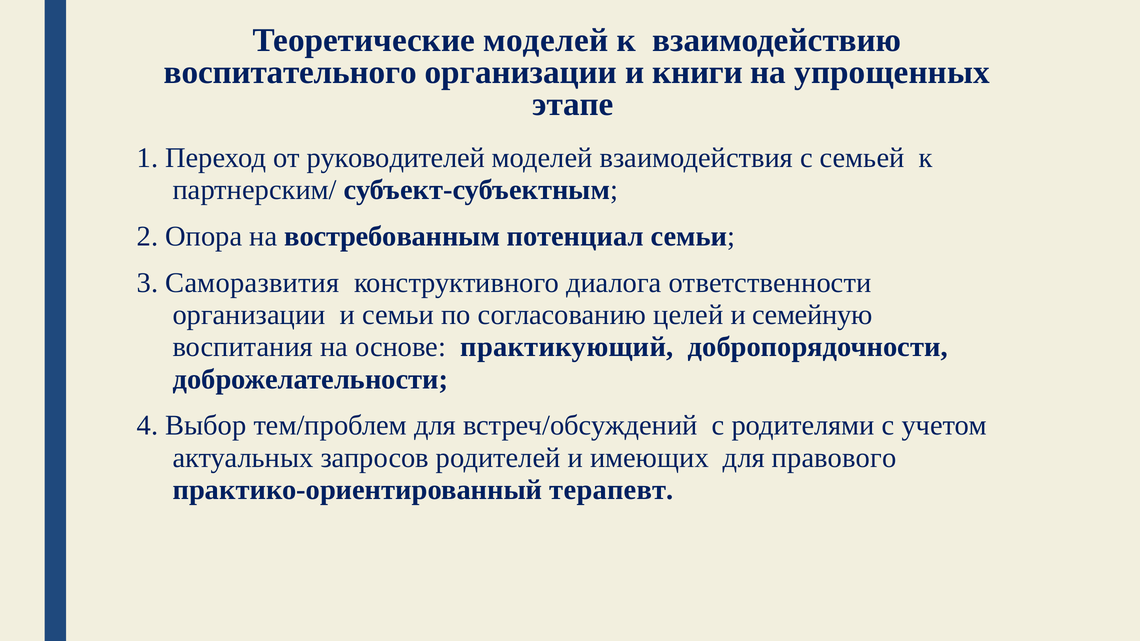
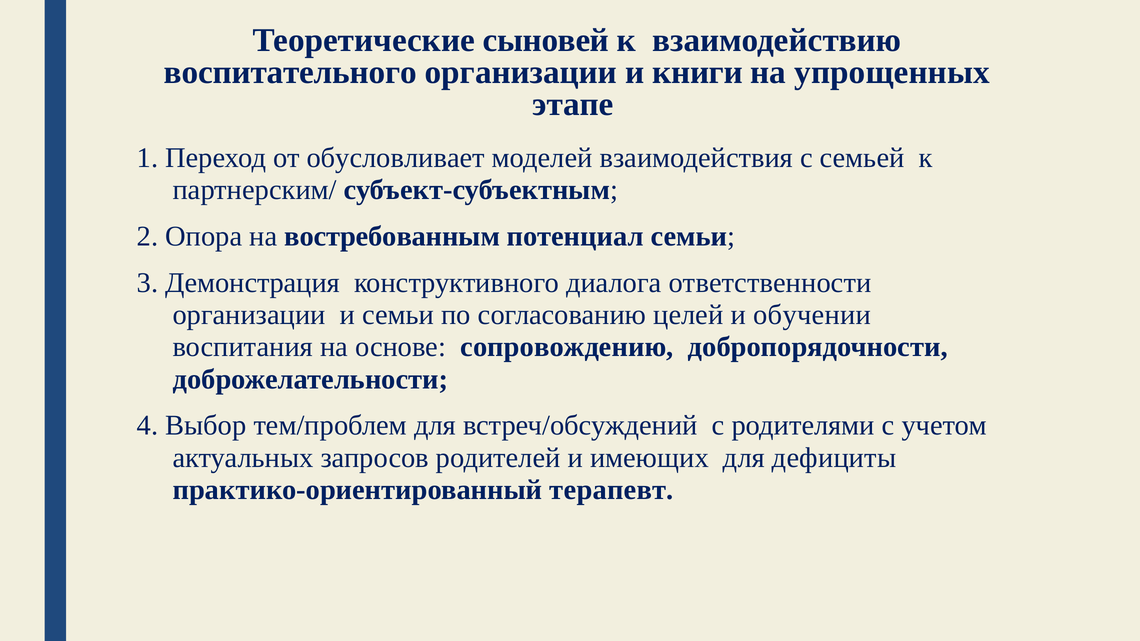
Теоретические моделей: моделей -> сыновей
руководителей: руководителей -> обусловливает
Саморазвития: Саморазвития -> Демонстрация
семейную: семейную -> обучении
практикующий: практикующий -> сопровождению
правового: правового -> дефициты
